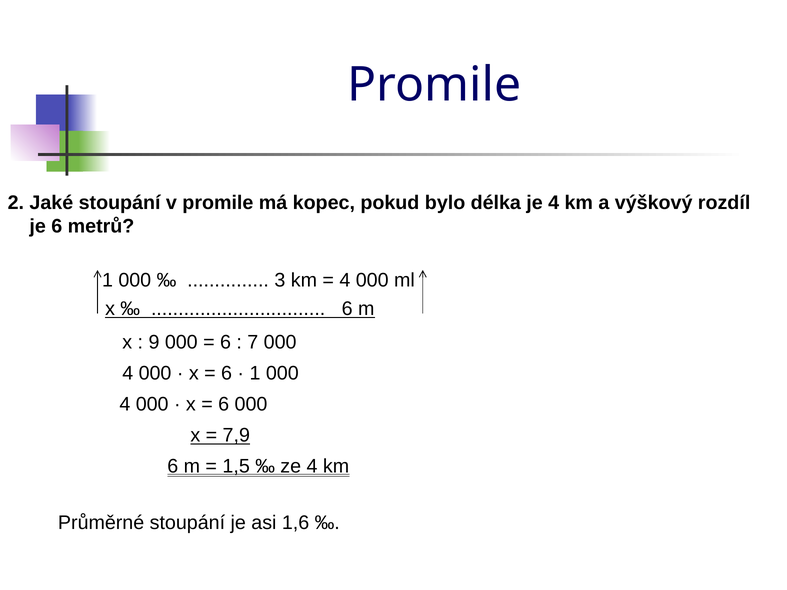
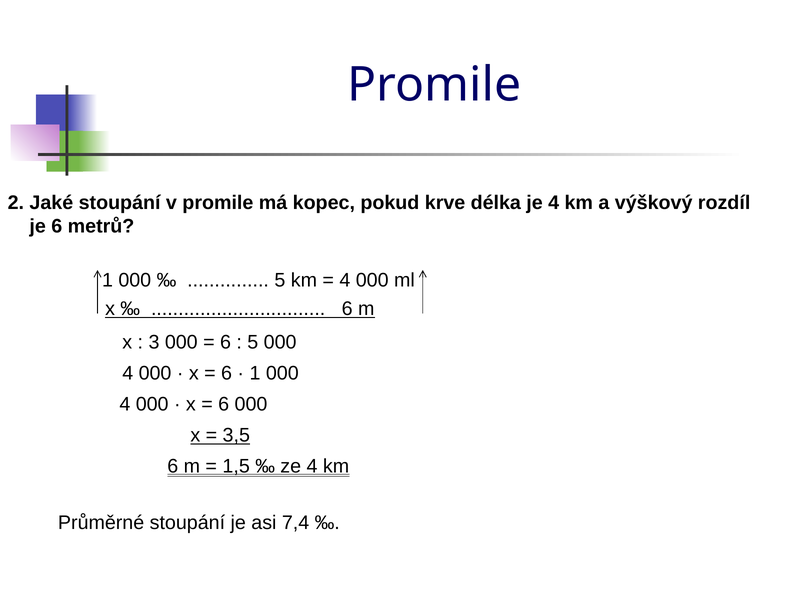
bylo: bylo -> krve
3 at (280, 280): 3 -> 5
9: 9 -> 3
7 at (253, 342): 7 -> 5
7,9: 7,9 -> 3,5
1,6: 1,6 -> 7,4
